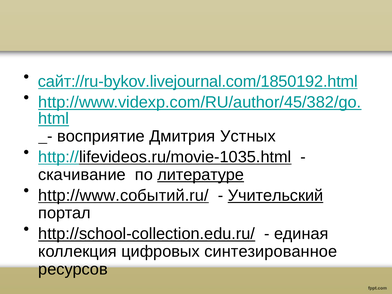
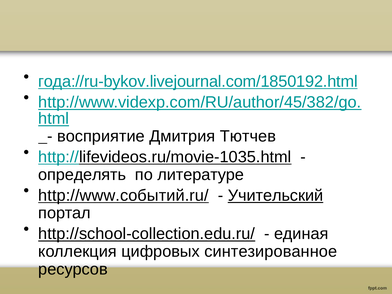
сайт://ru-bykov.livejournal.com/1850192.html: сайт://ru-bykov.livejournal.com/1850192.html -> года://ru-bykov.livejournal.com/1850192.html
Устных: Устных -> Тютчев
скачивание: скачивание -> определять
литературе underline: present -> none
